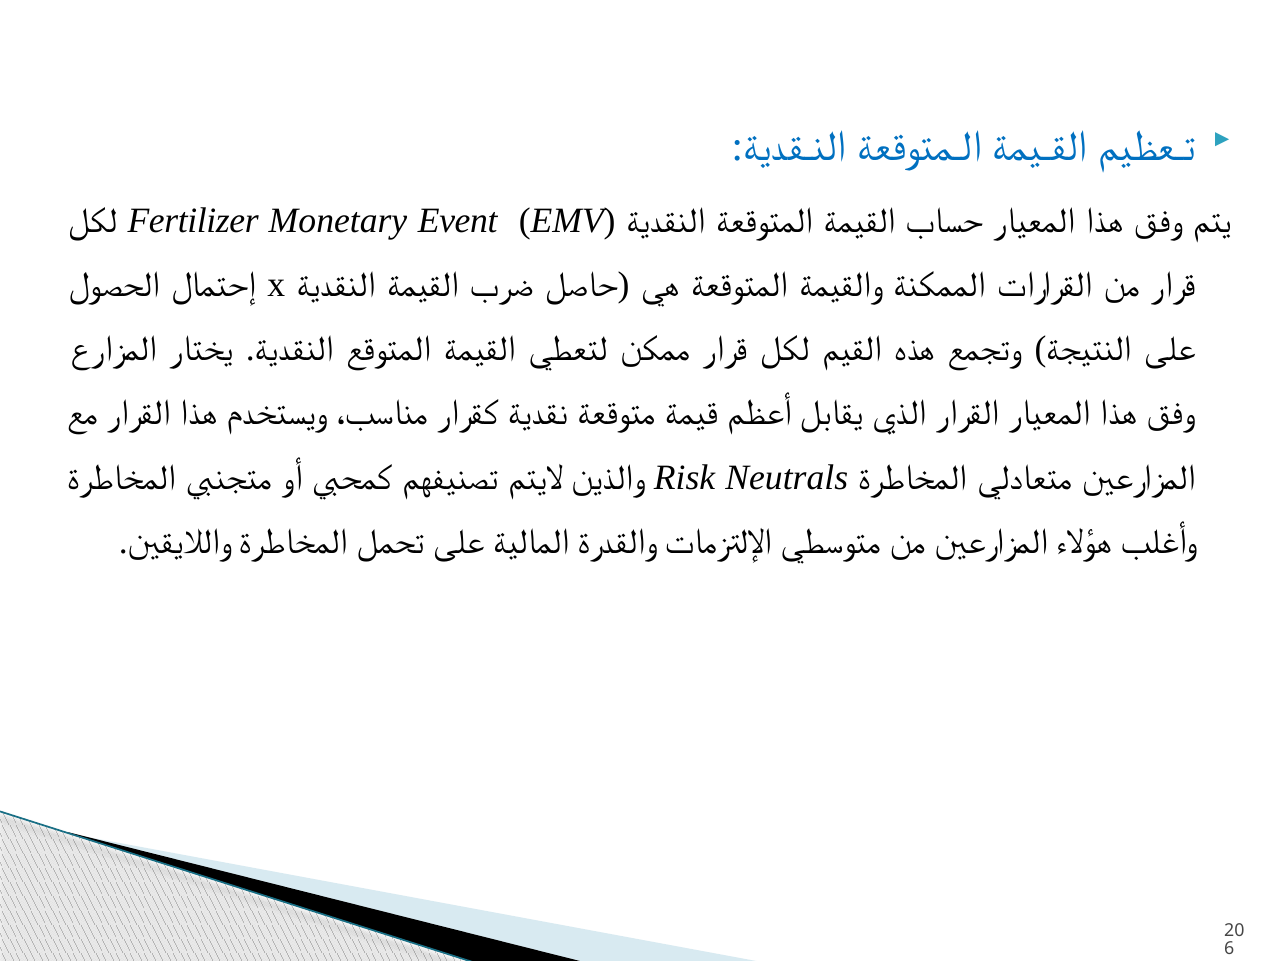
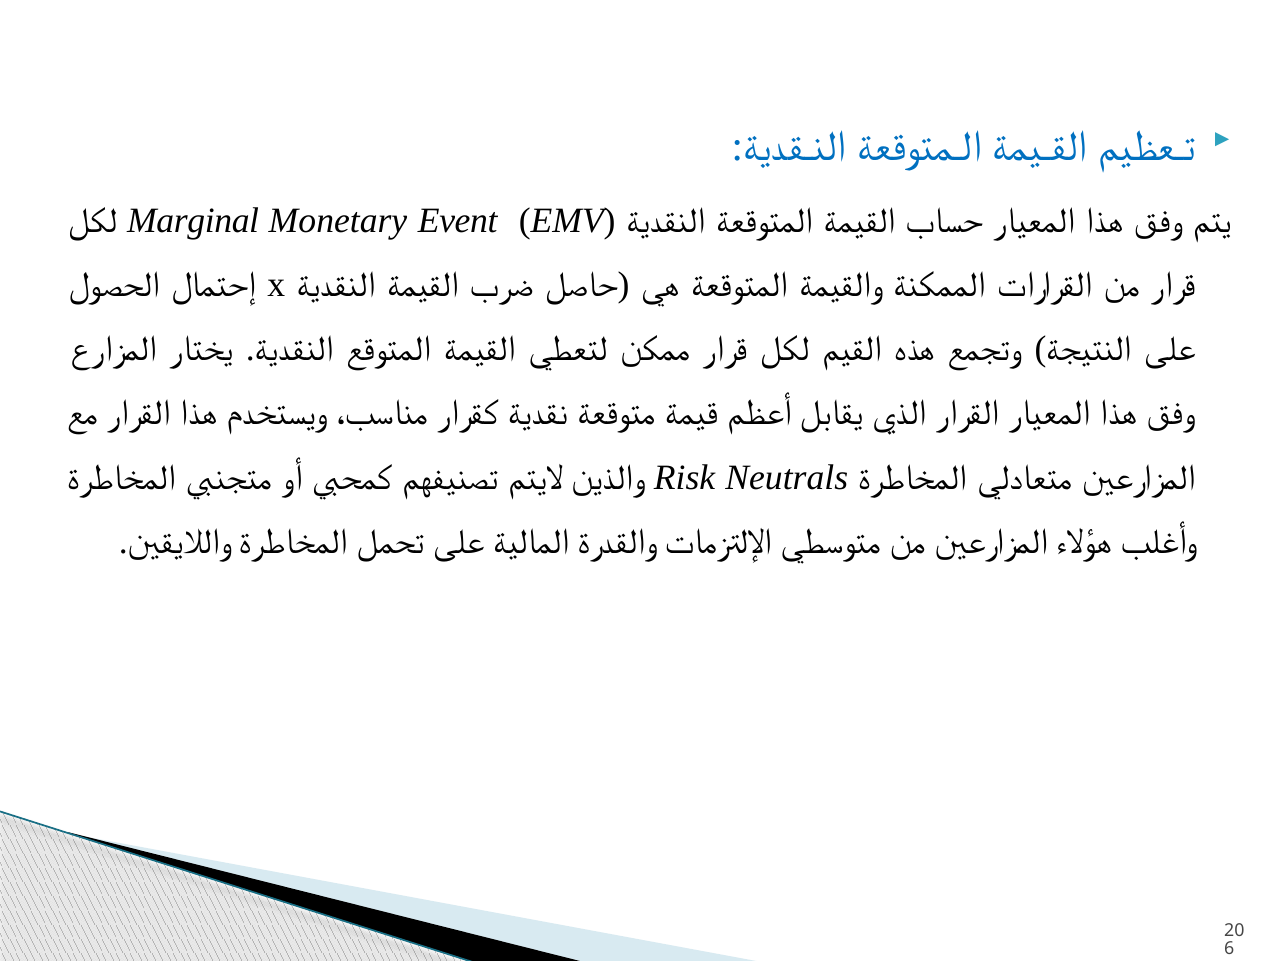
Fertilizer: Fertilizer -> Marginal
